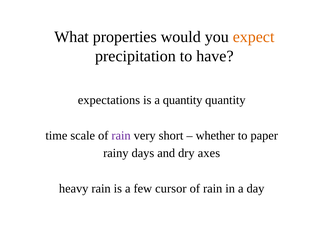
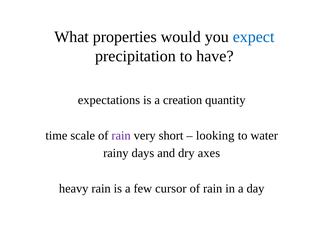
expect colour: orange -> blue
a quantity: quantity -> creation
whether: whether -> looking
paper: paper -> water
